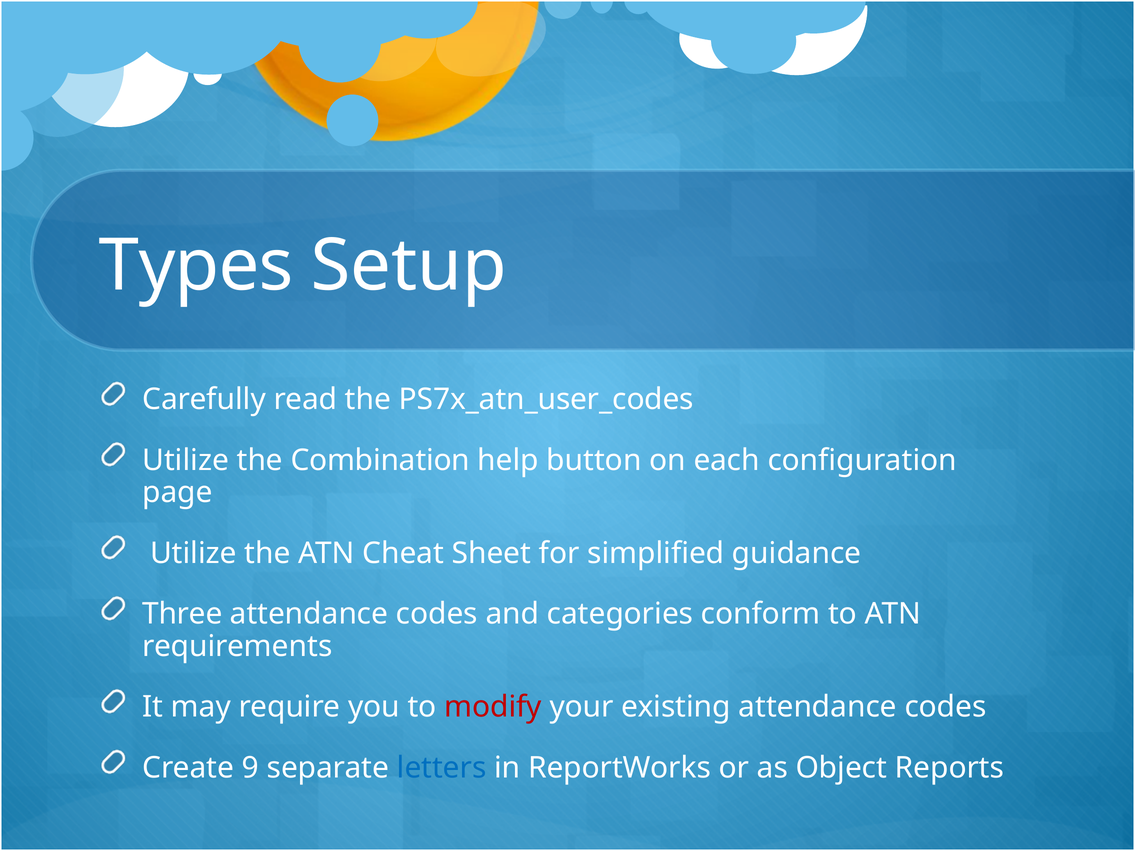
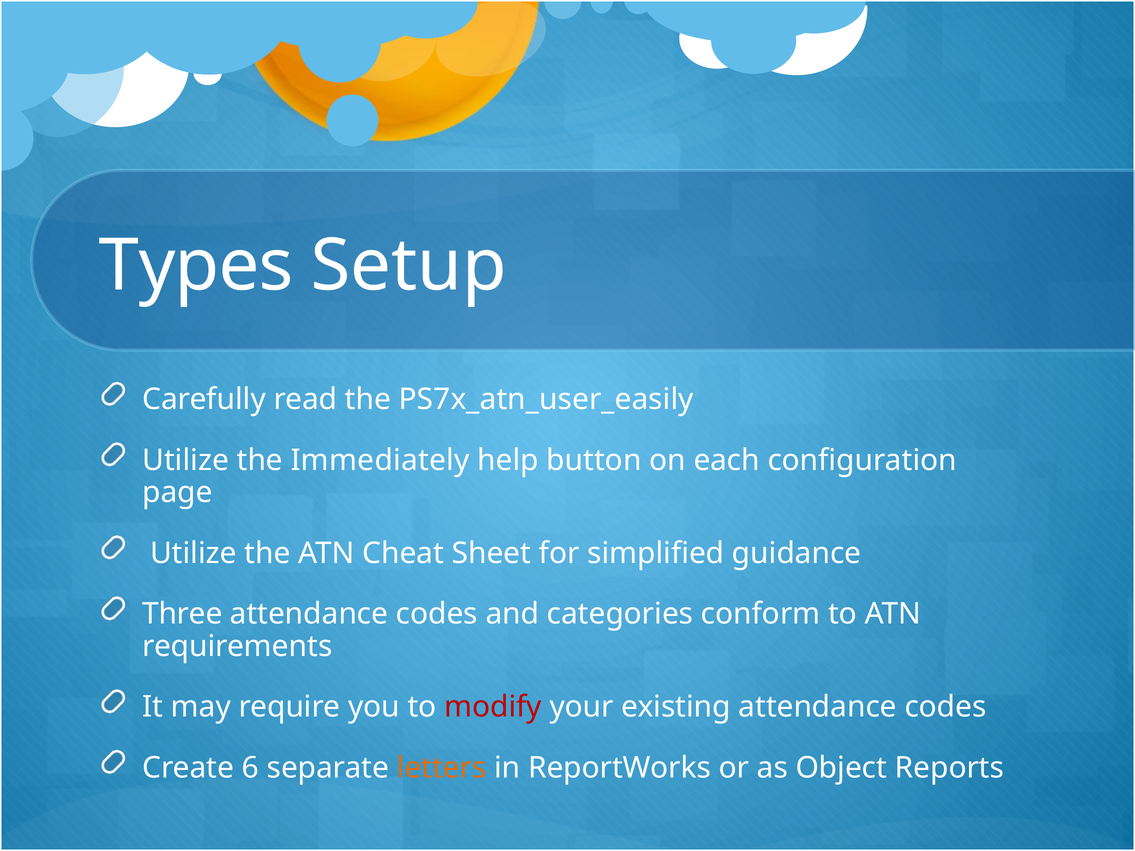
PS7x_atn_user_codes: PS7x_atn_user_codes -> PS7x_atn_user_easily
Combination: Combination -> Immediately
9: 9 -> 6
letters colour: blue -> orange
